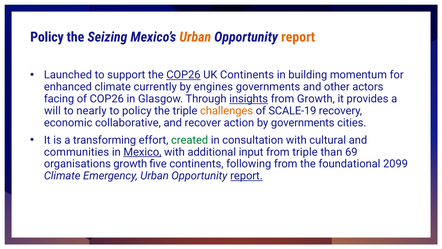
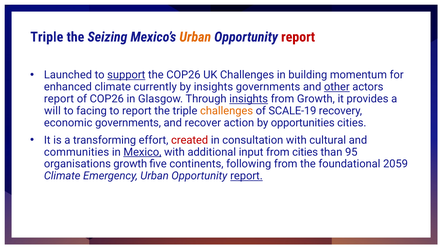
Policy at (47, 37): Policy -> Triple
report at (298, 37) colour: orange -> red
support underline: none -> present
COP26 at (183, 75) underline: present -> none
UK Continents: Continents -> Challenges
by engines: engines -> insights
other underline: none -> present
facing at (59, 99): facing -> report
nearly: nearly -> facing
to policy: policy -> report
economic collaborative: collaborative -> governments
by governments: governments -> opportunities
created colour: green -> red
from triple: triple -> cities
69: 69 -> 95
2099: 2099 -> 2059
